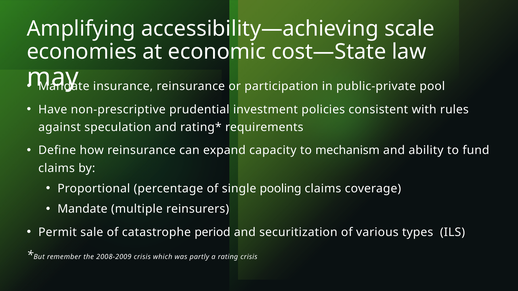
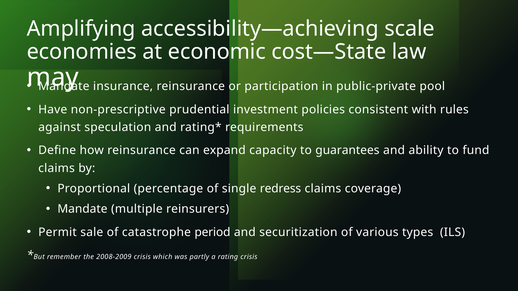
mechanism: mechanism -> guarantees
pooling: pooling -> redress
